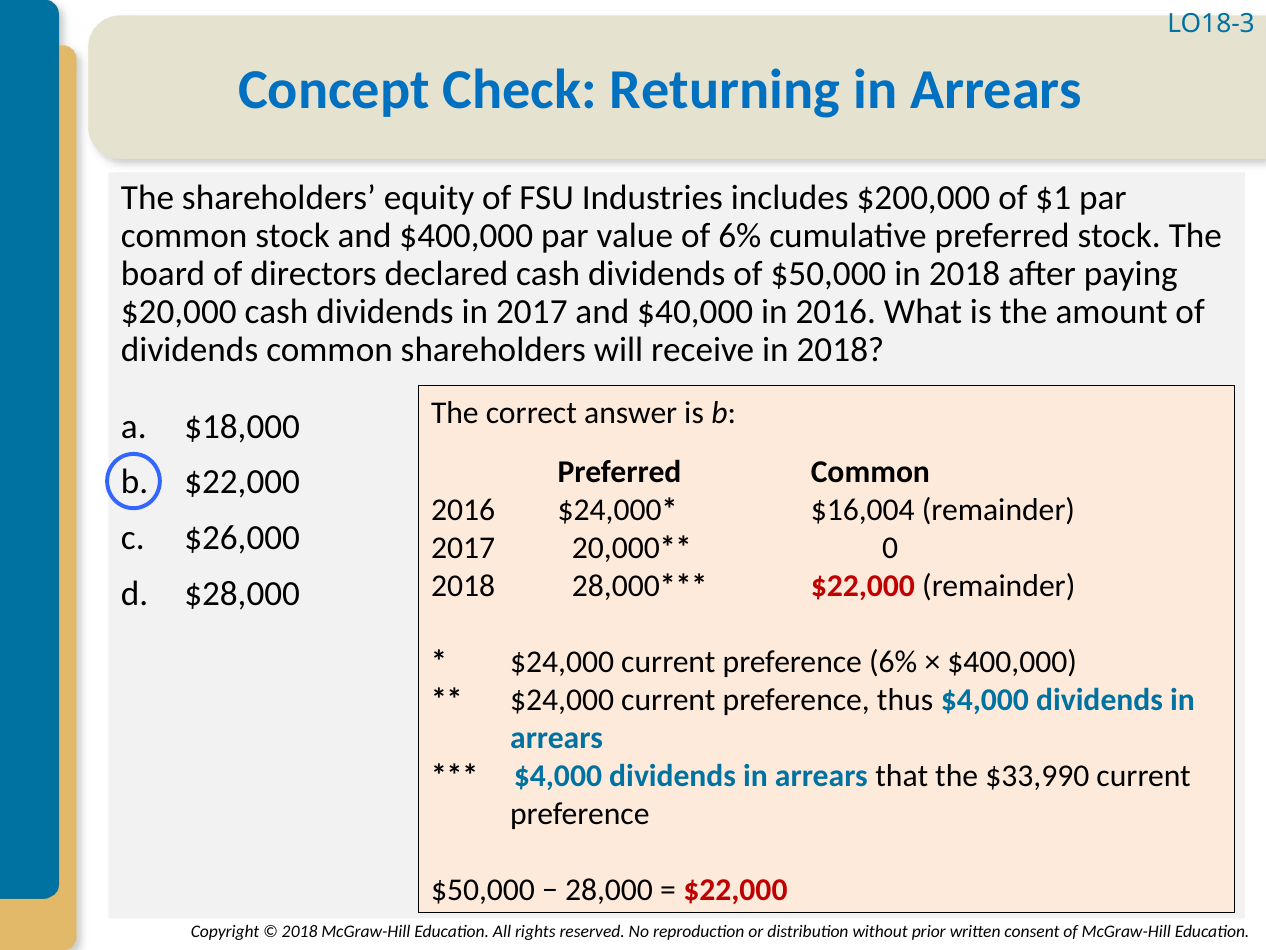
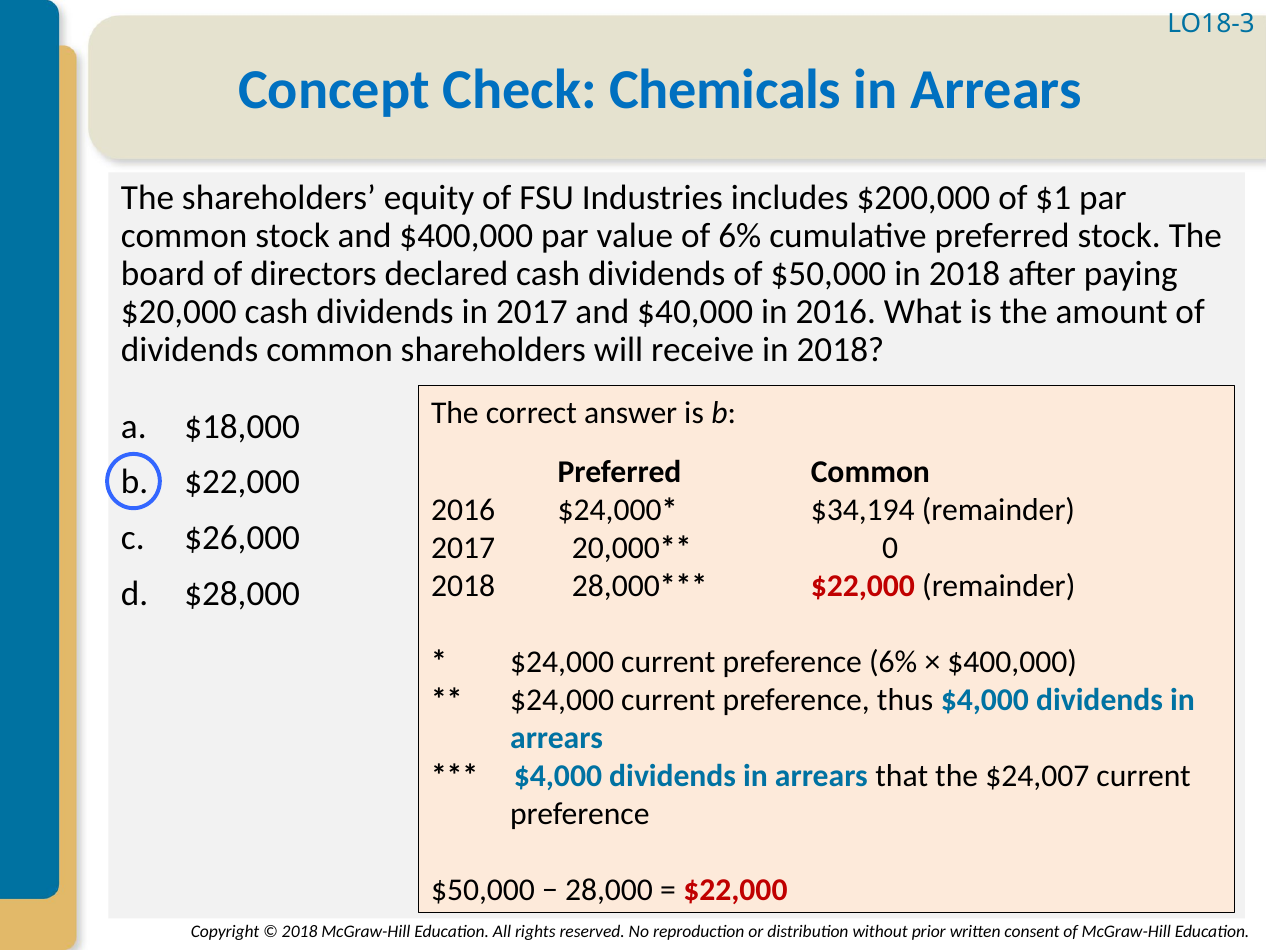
Returning: Returning -> Chemicals
$16,004: $16,004 -> $34,194
$33,990: $33,990 -> $24,007
